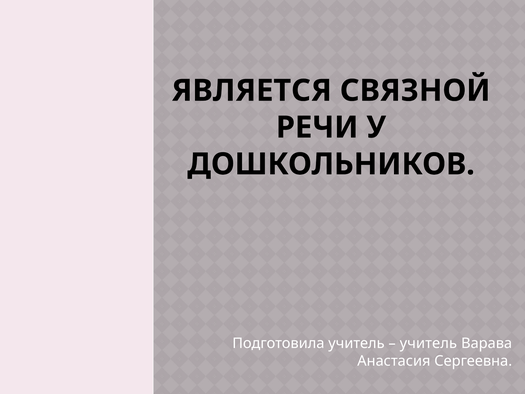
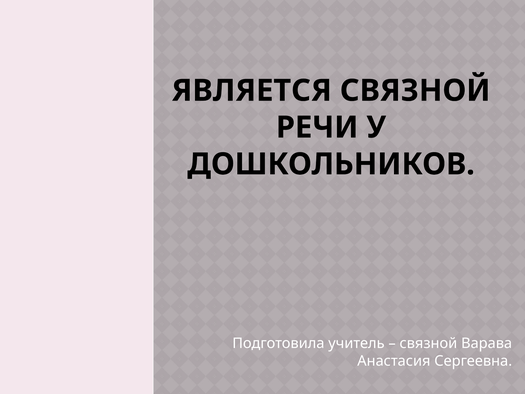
учитель at (428, 343): учитель -> связной
